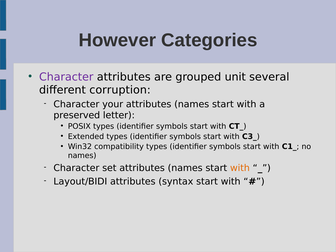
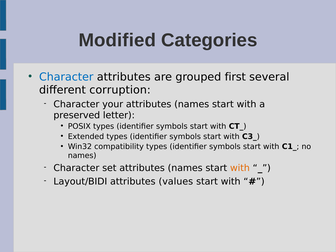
However: However -> Modified
Character at (66, 77) colour: purple -> blue
unit: unit -> first
syntax: syntax -> values
